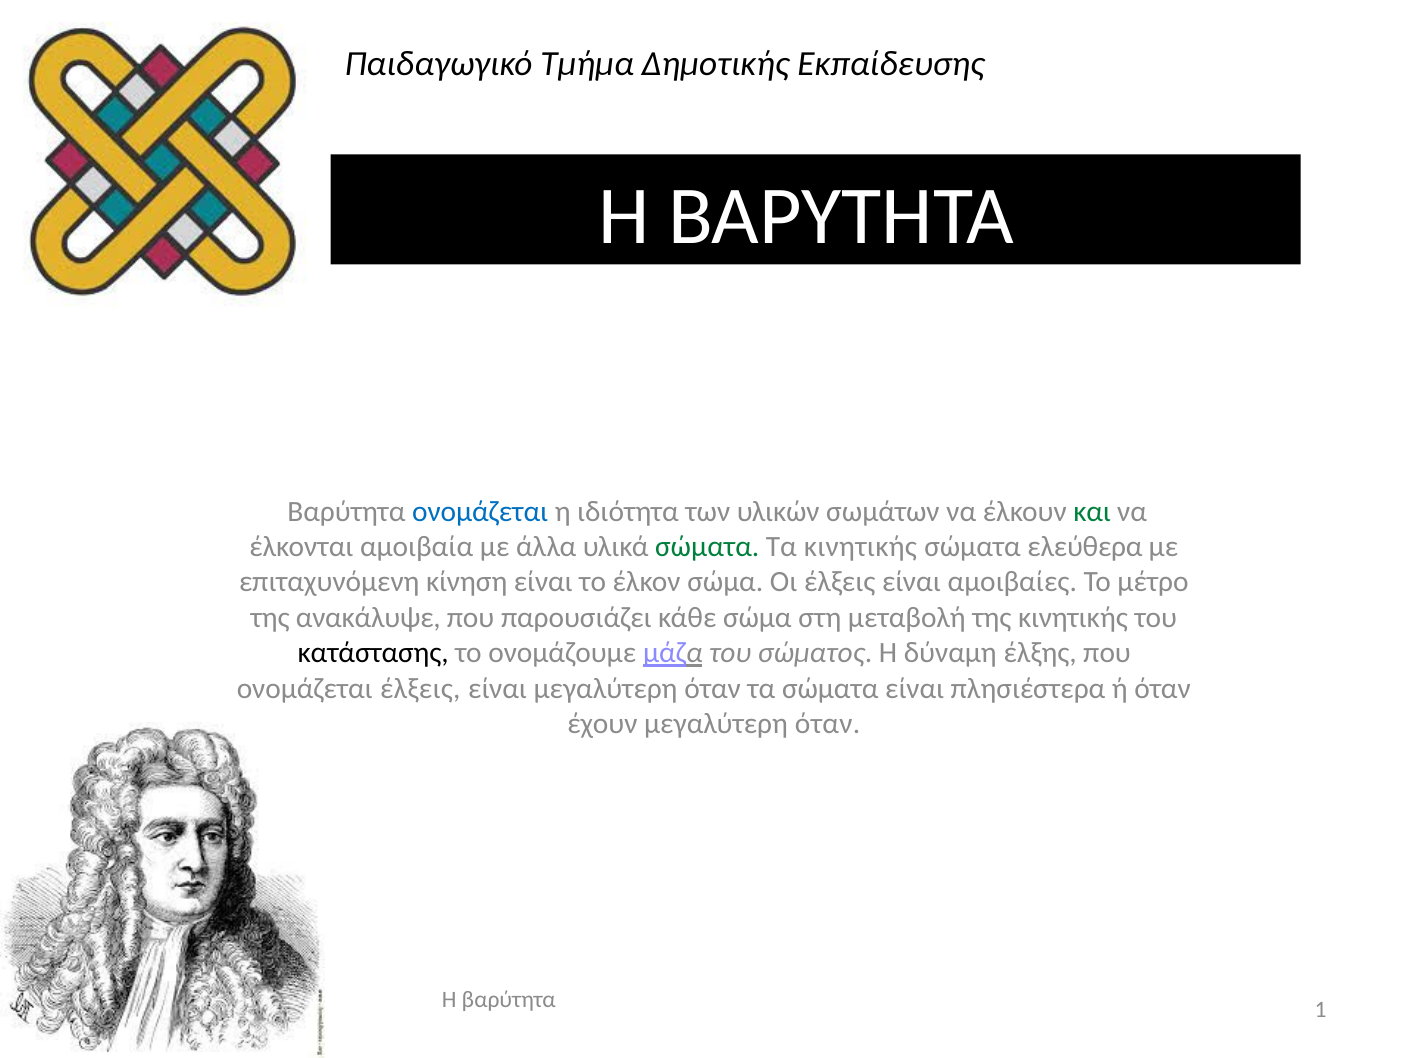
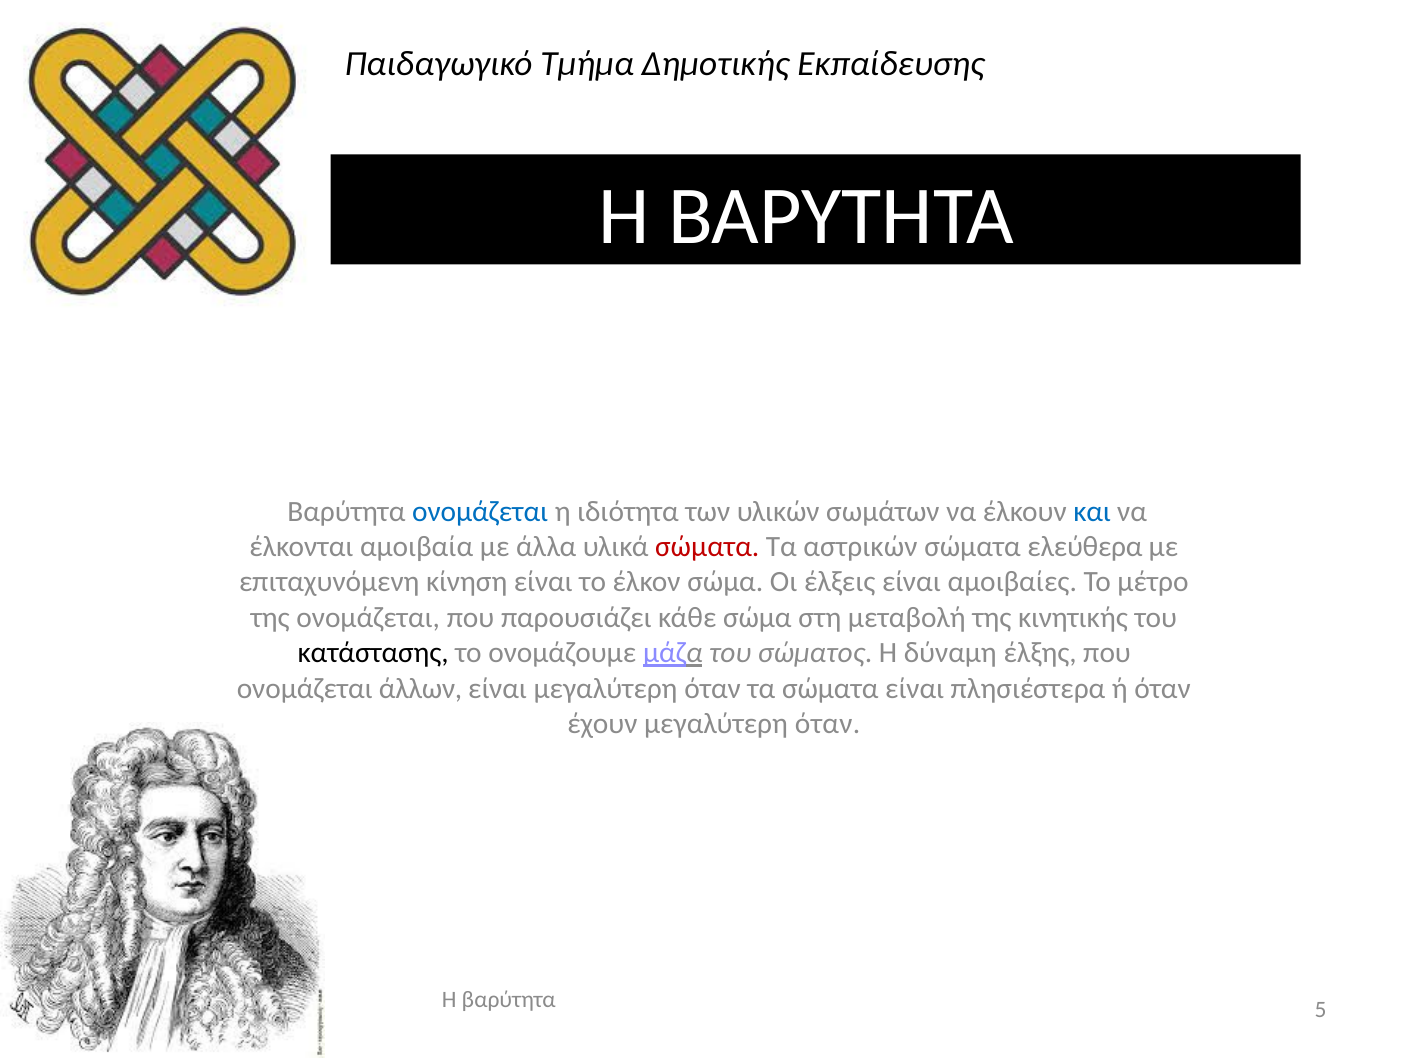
και colour: green -> blue
σώματα at (707, 547) colour: green -> red
Τα κινητικής: κινητικής -> αστρικών
της ανακάλυψε: ανακάλυψε -> ονομάζεται
ονομάζεται έλξεις: έλξεις -> άλλων
1: 1 -> 5
